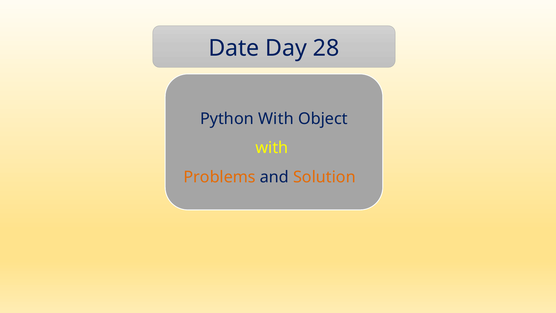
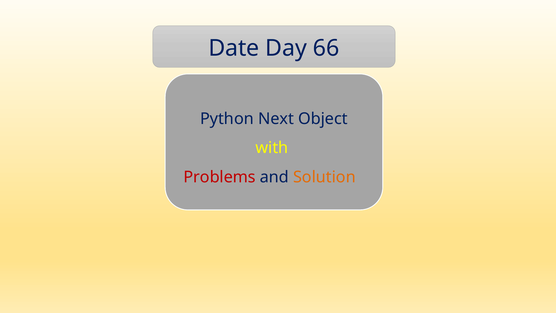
28: 28 -> 66
Python With: With -> Next
Problems colour: orange -> red
